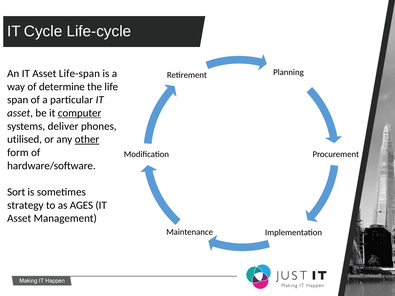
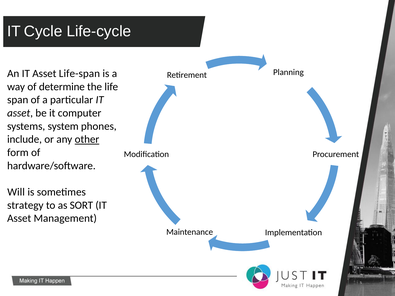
computer underline: present -> none
deliver: deliver -> system
utilised: utilised -> include
Sort: Sort -> Will
AGES: AGES -> SORT
